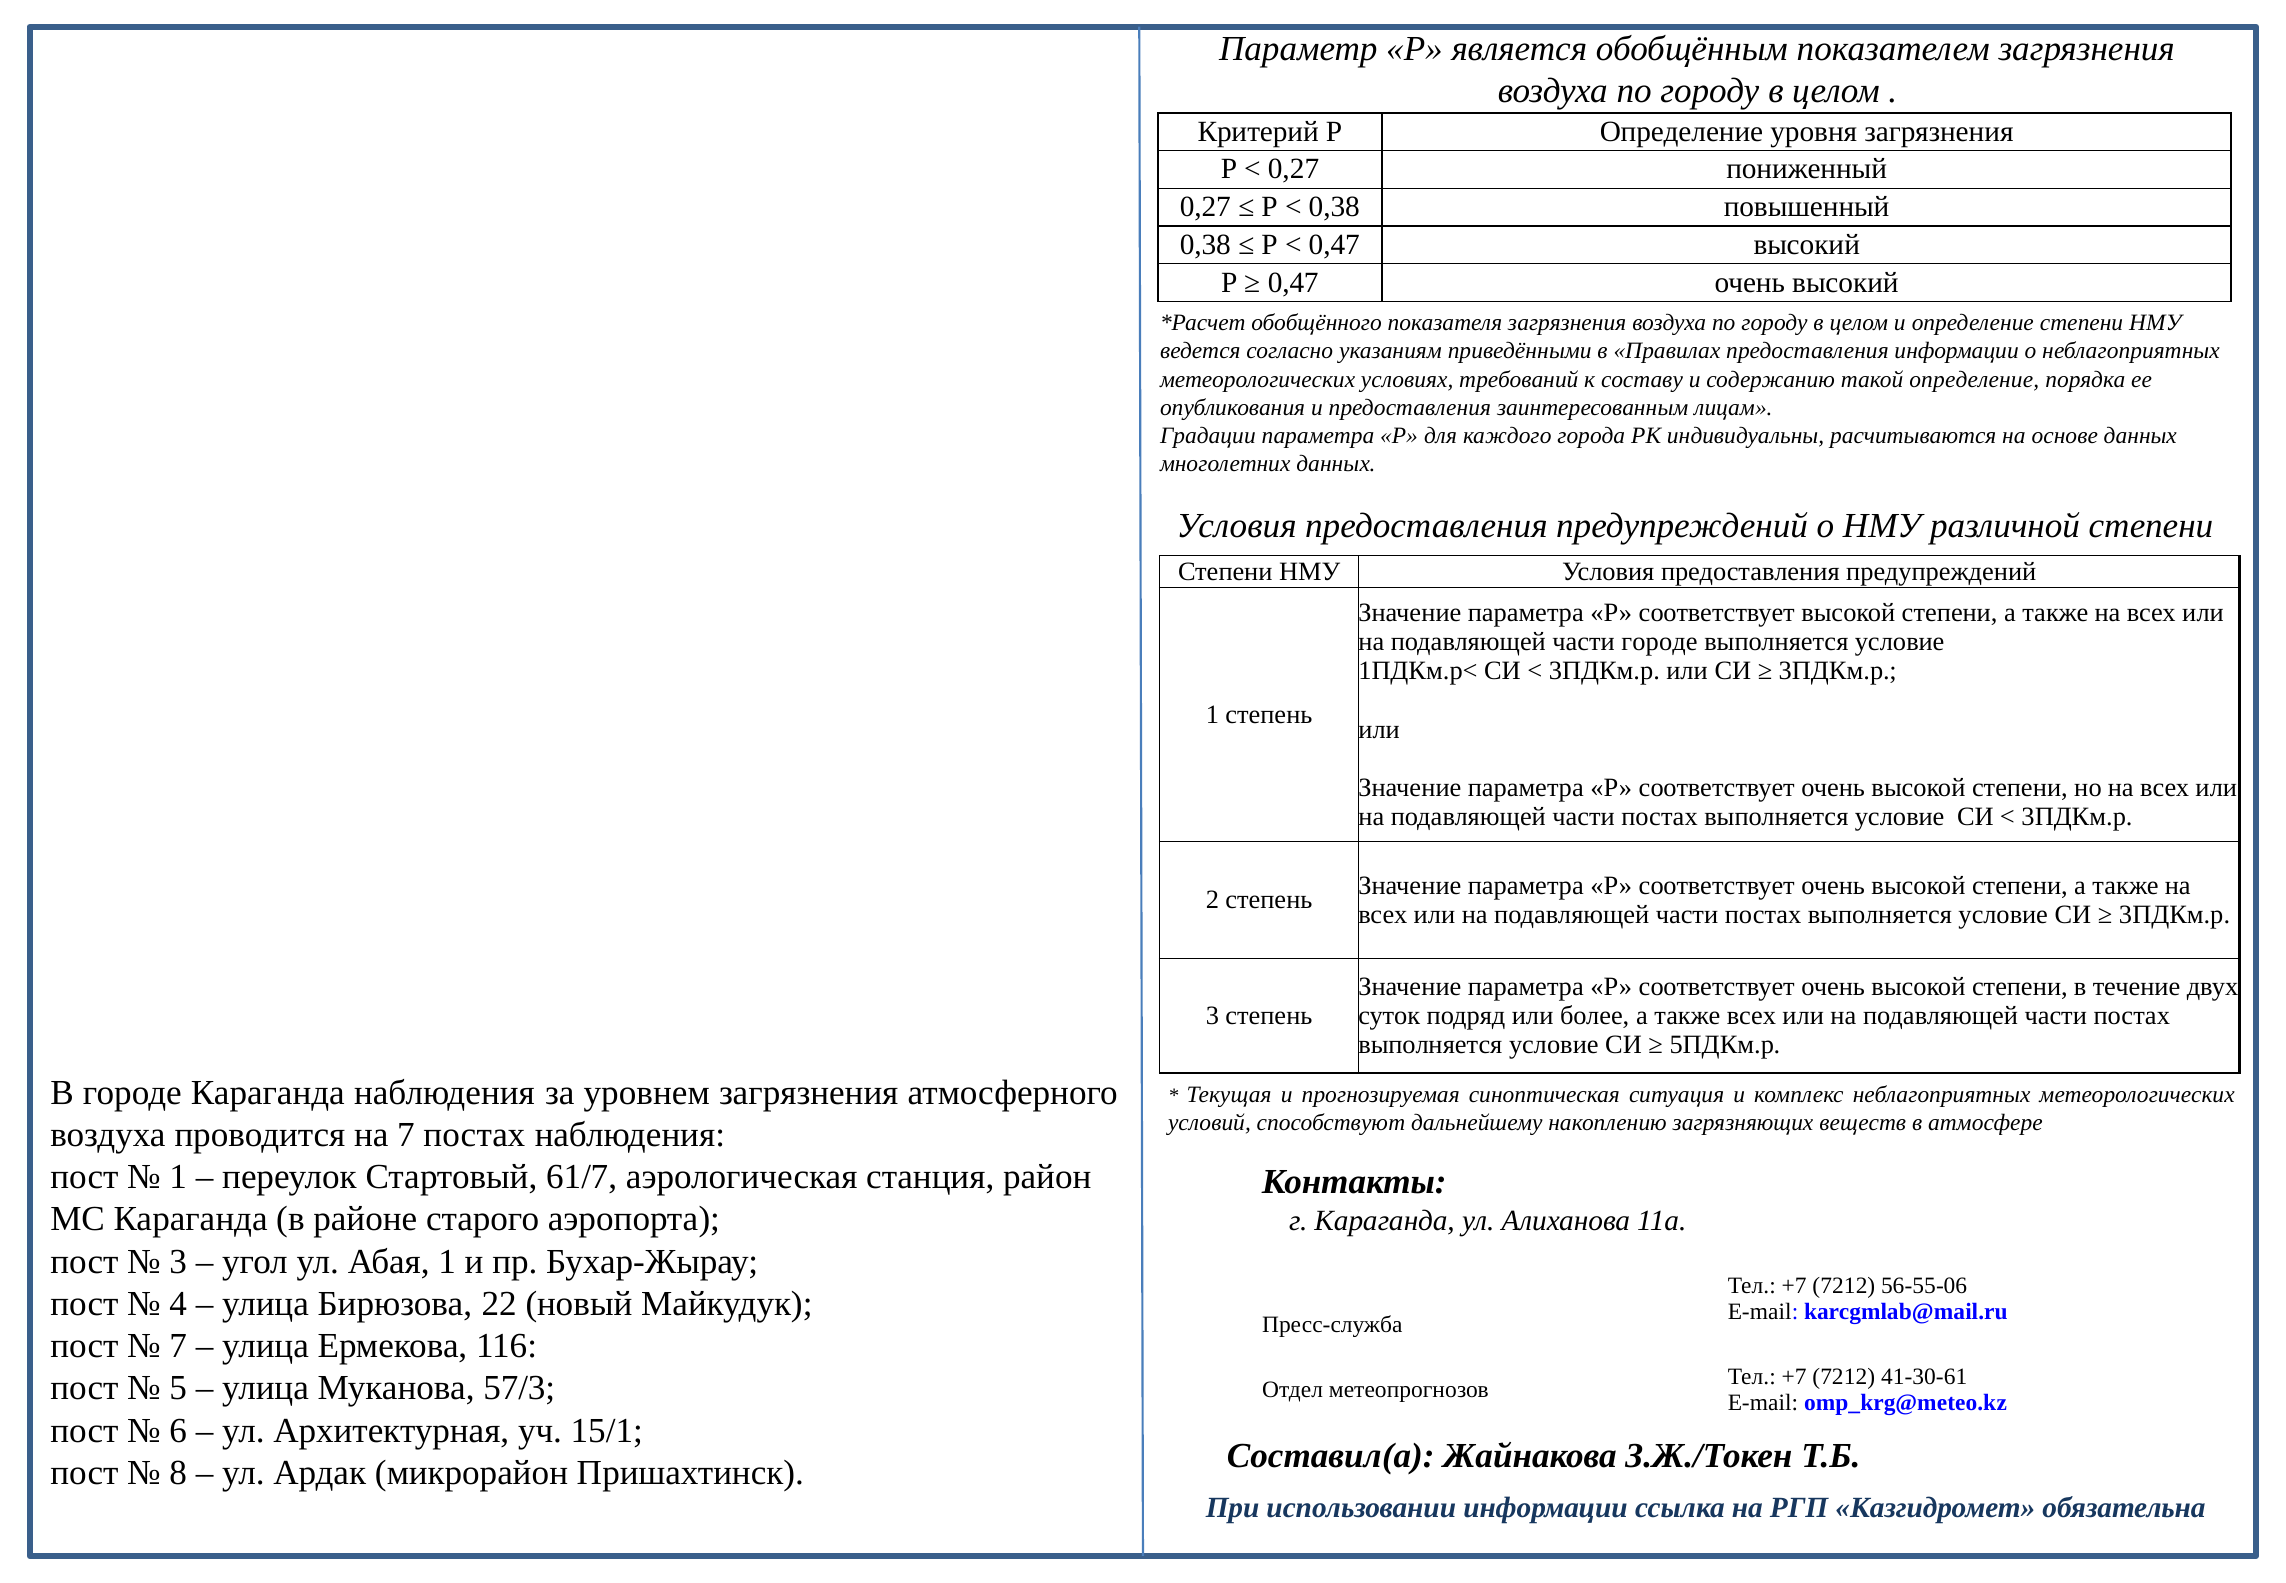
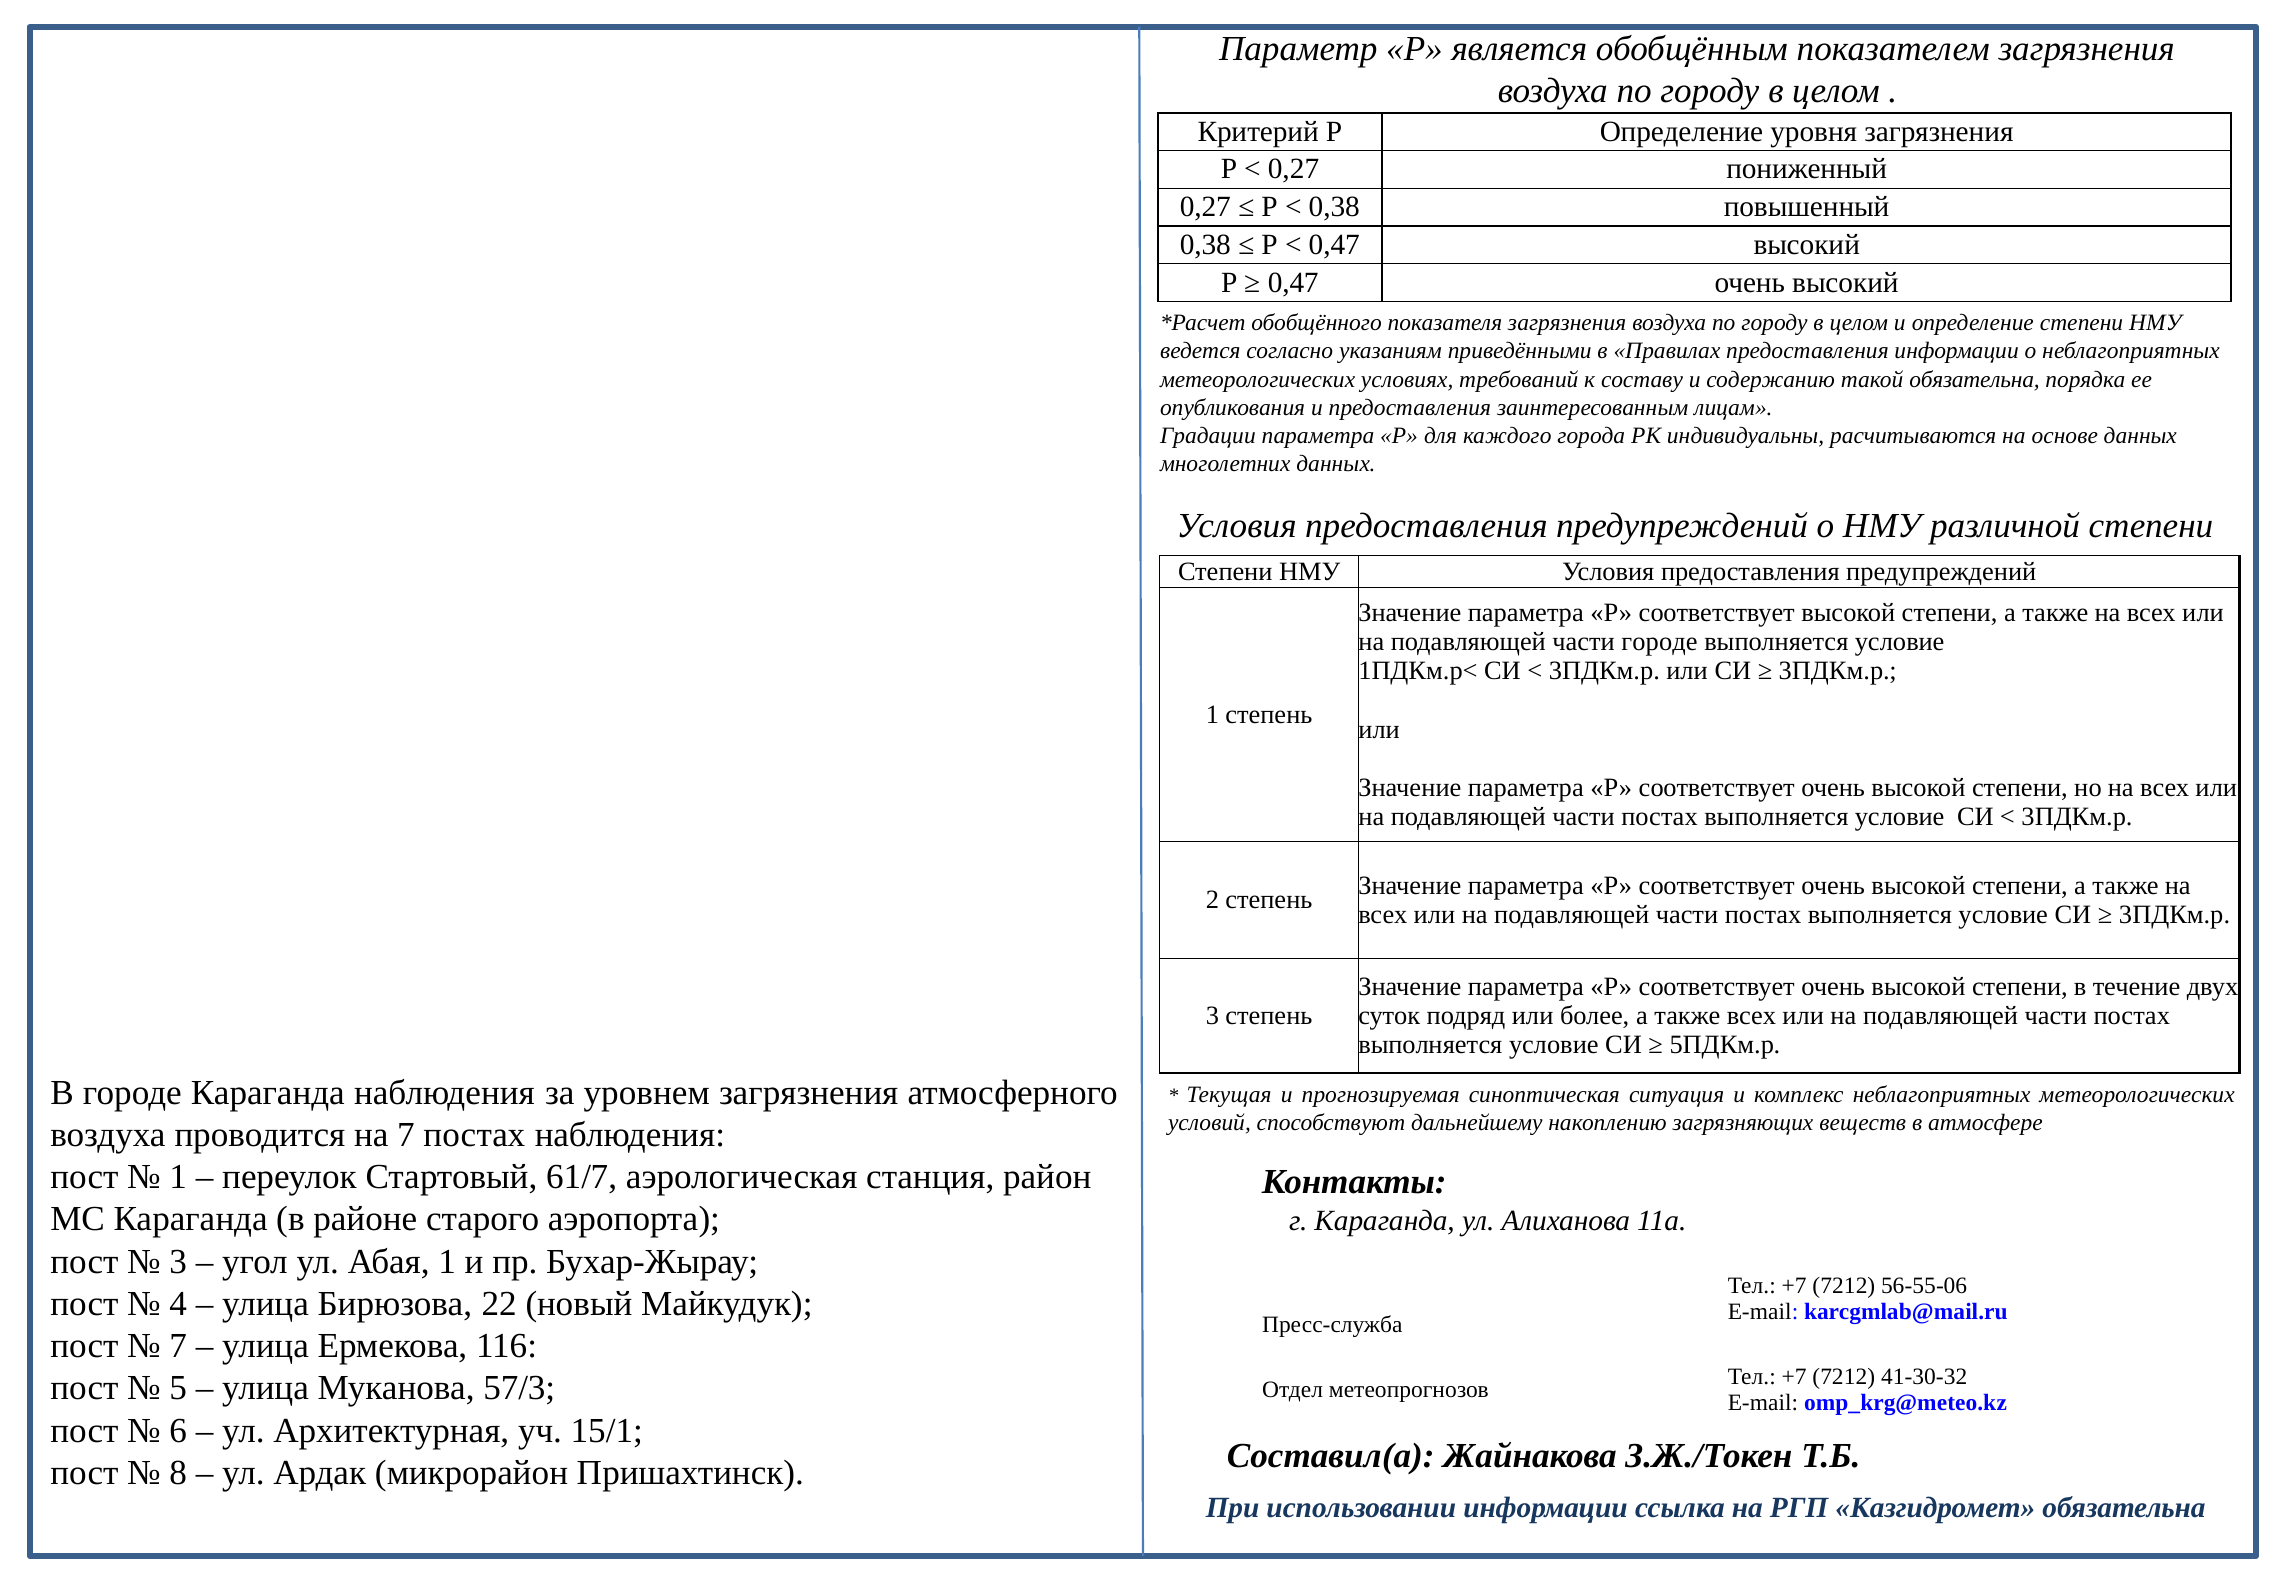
такой определение: определение -> обязательна
41-30-61: 41-30-61 -> 41-30-32
